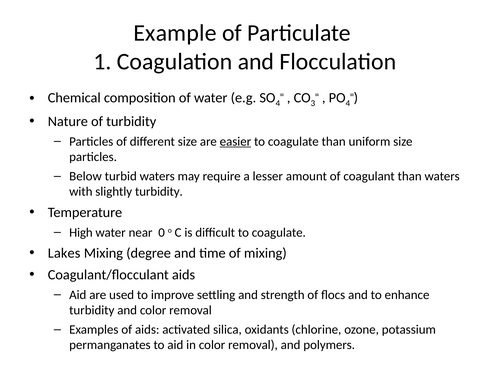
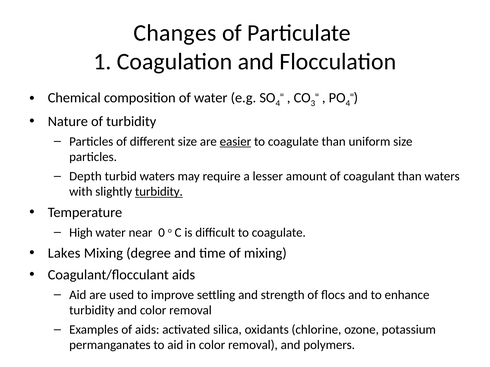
Example: Example -> Changes
Below: Below -> Depth
turbidity at (159, 192) underline: none -> present
